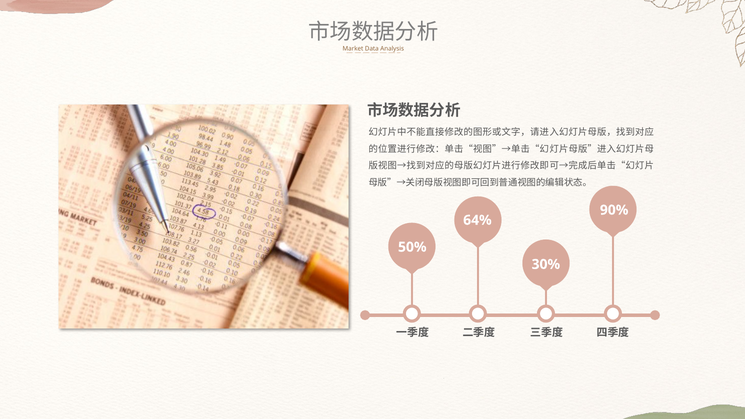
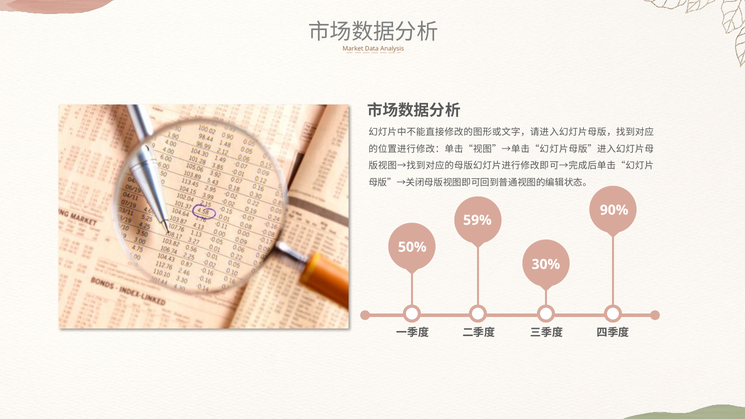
64%: 64% -> 59%
